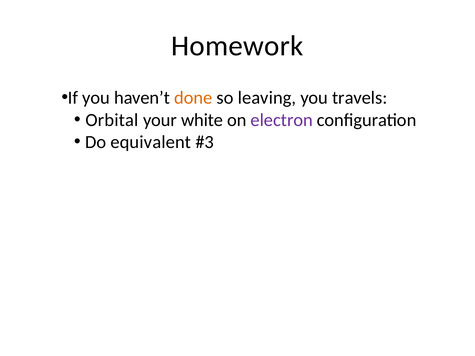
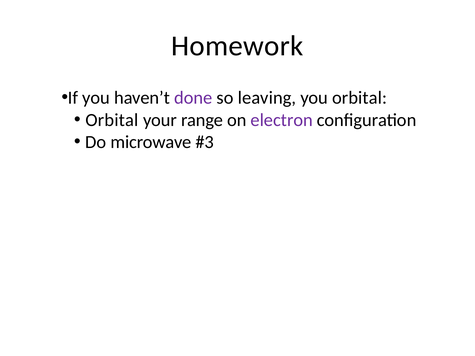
done colour: orange -> purple
you travels: travels -> orbital
white: white -> range
equivalent: equivalent -> microwave
